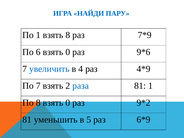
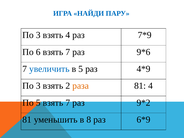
1 at (38, 35): 1 -> 3
взять 8: 8 -> 4
6 взять 0: 0 -> 7
в 4: 4 -> 5
7 at (38, 86): 7 -> 3
раза colour: blue -> orange
81 1: 1 -> 4
По 8: 8 -> 5
0 at (68, 103): 0 -> 7
5: 5 -> 8
